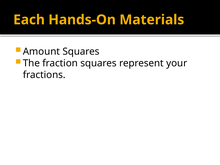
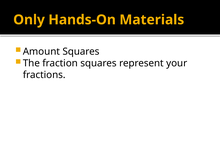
Each: Each -> Only
